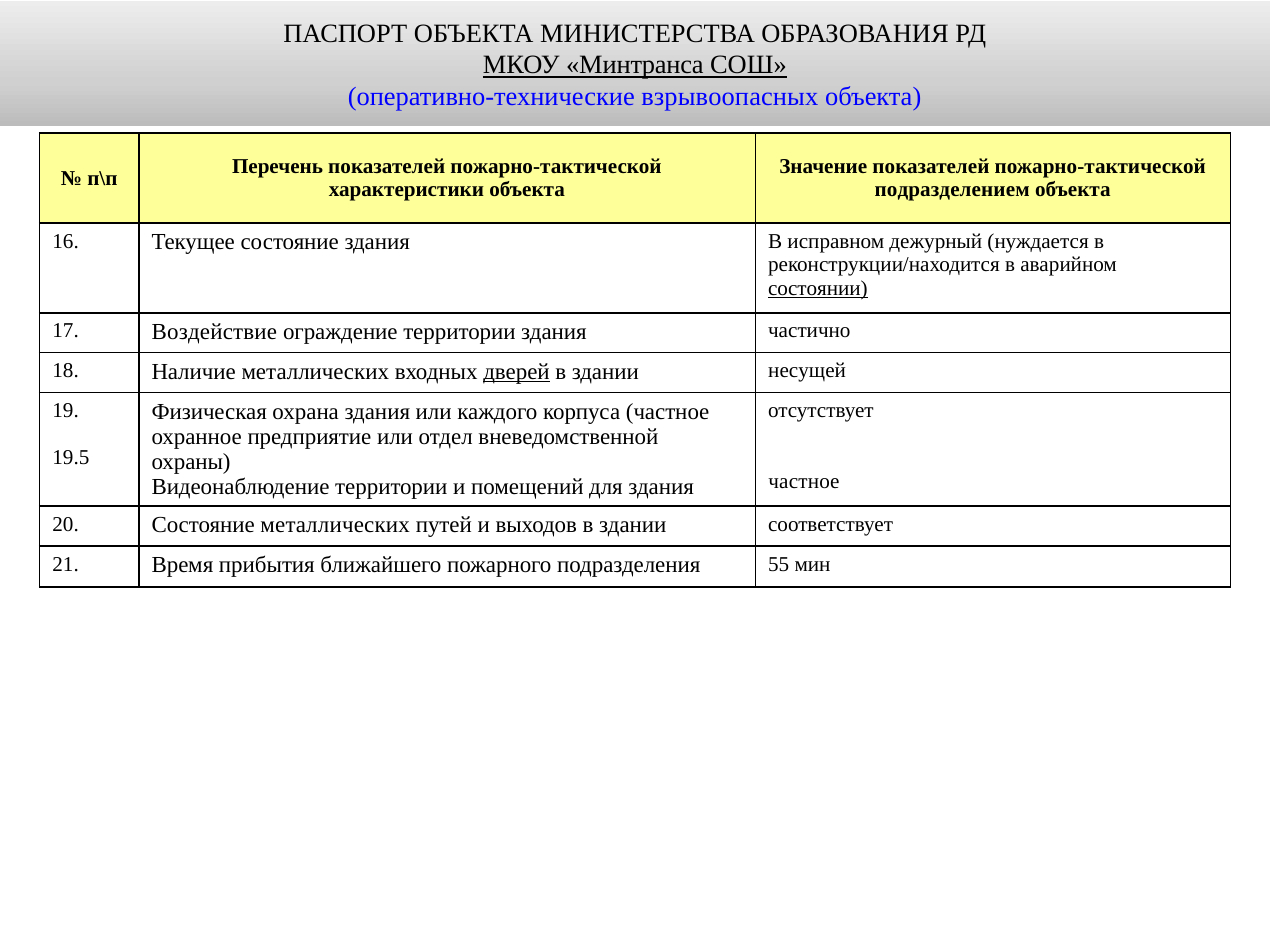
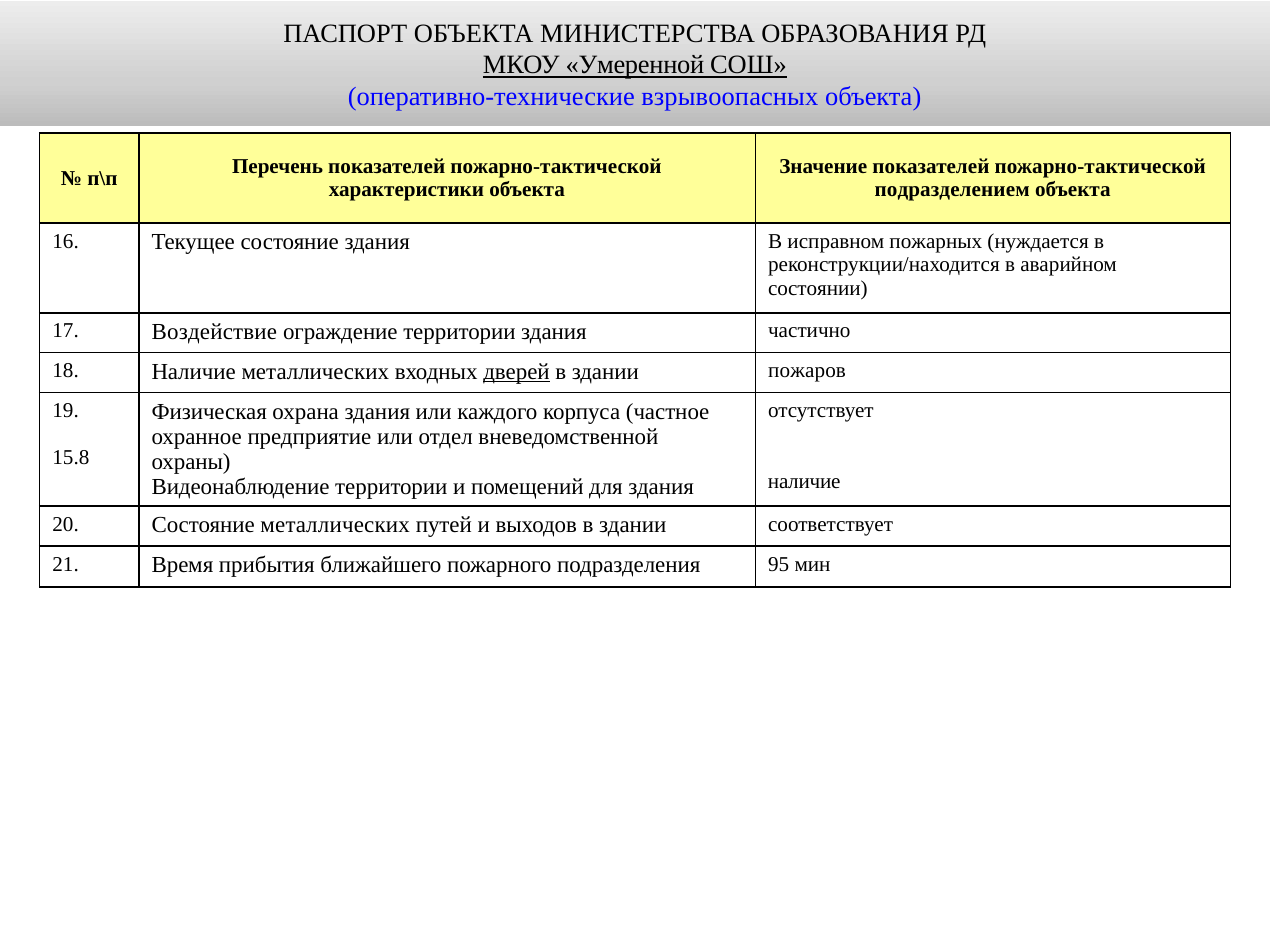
Минтранса: Минтранса -> Умеренной
дежурный: дежурный -> пожарных
состоянии underline: present -> none
несущей: несущей -> пожаров
19.5: 19.5 -> 15.8
частное at (804, 481): частное -> наличие
55: 55 -> 95
